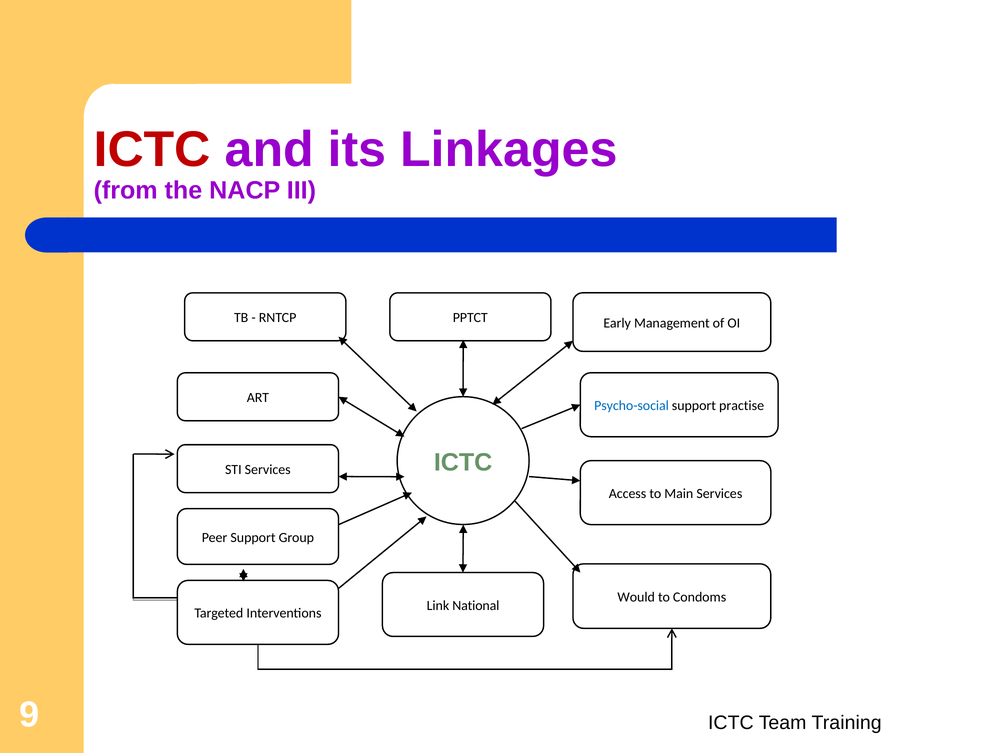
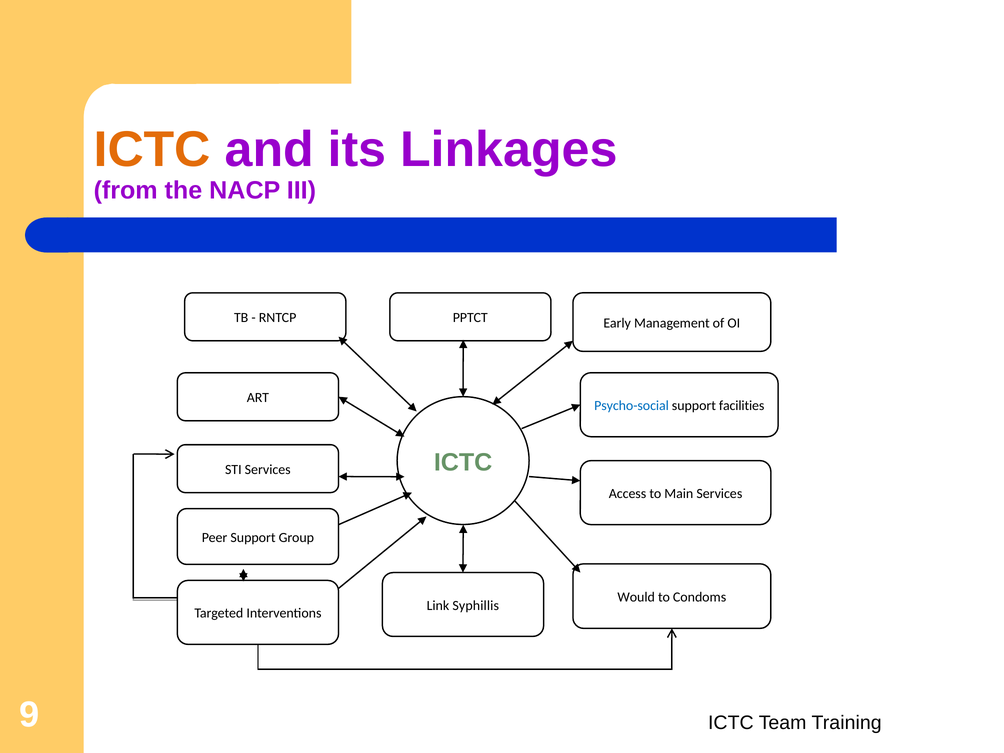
ICTC at (152, 150) colour: red -> orange
practise: practise -> facilities
National: National -> Syphillis
